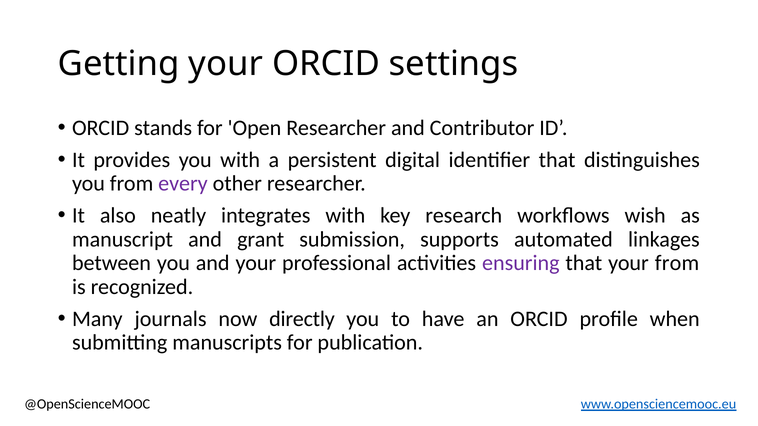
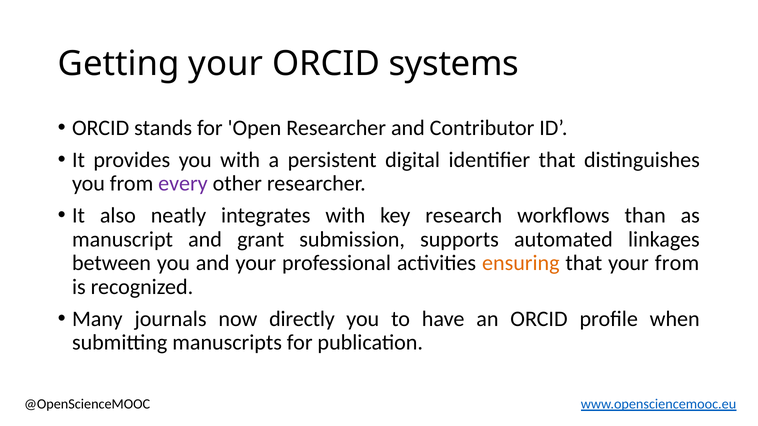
settings: settings -> systems
wish: wish -> than
ensuring colour: purple -> orange
